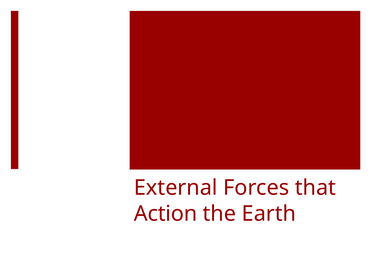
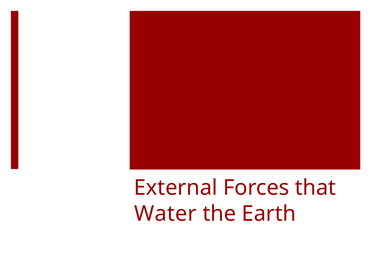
Action: Action -> Water
